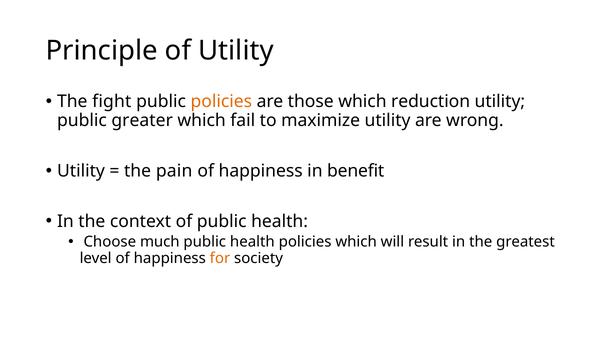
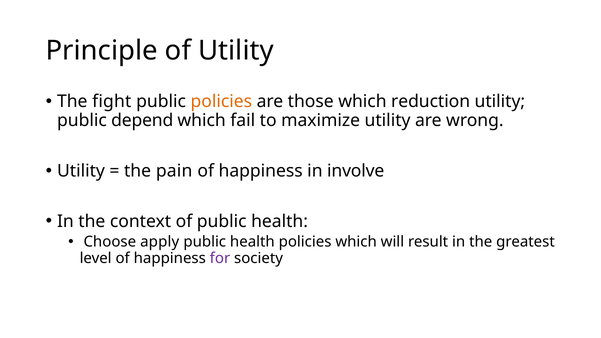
greater: greater -> depend
benefit: benefit -> involve
much: much -> apply
for colour: orange -> purple
